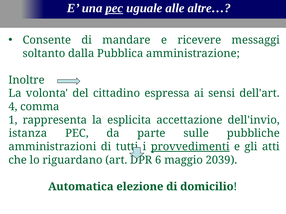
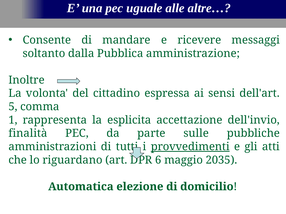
pec at (114, 8) underline: present -> none
4: 4 -> 5
istanza: istanza -> finalità
2039: 2039 -> 2035
